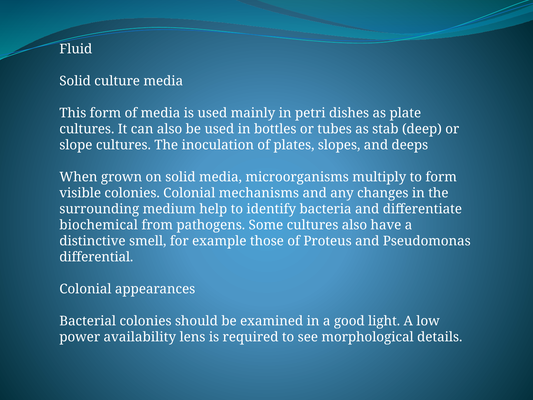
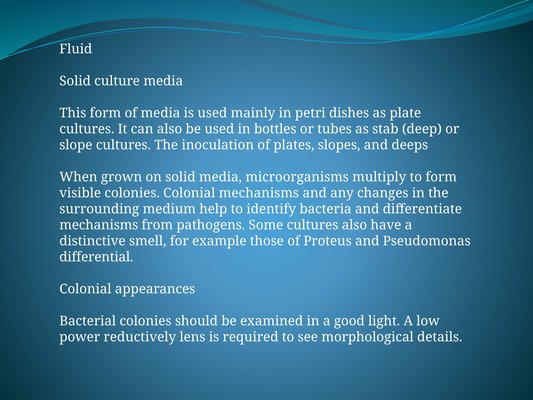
biochemical at (99, 225): biochemical -> mechanisms
availability: availability -> reductively
